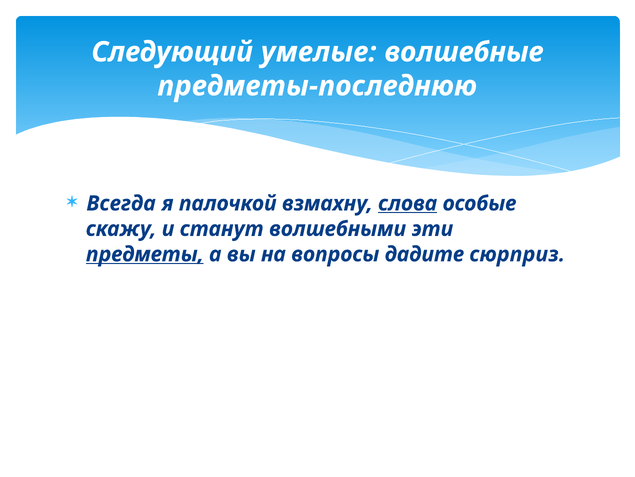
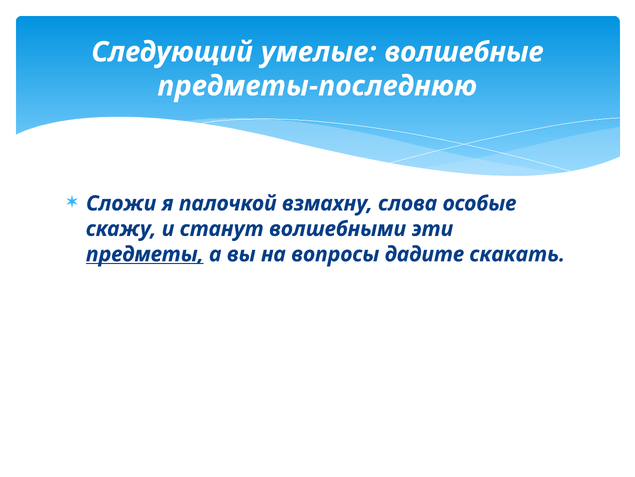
Всегда: Всегда -> Сложи
слова underline: present -> none
сюрприз: сюрприз -> скакать
